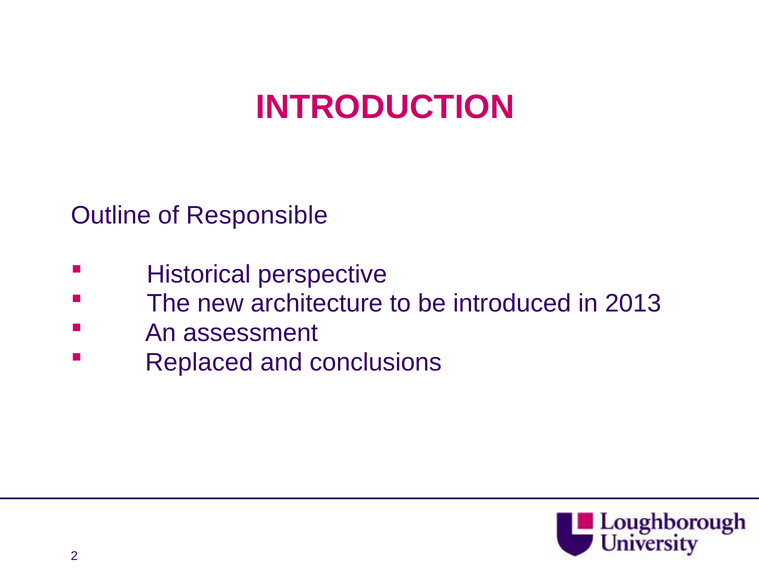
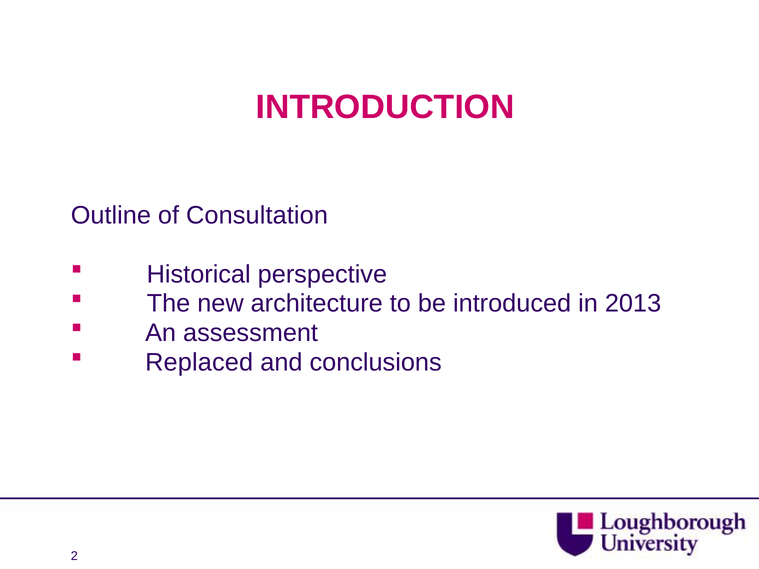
Responsible: Responsible -> Consultation
